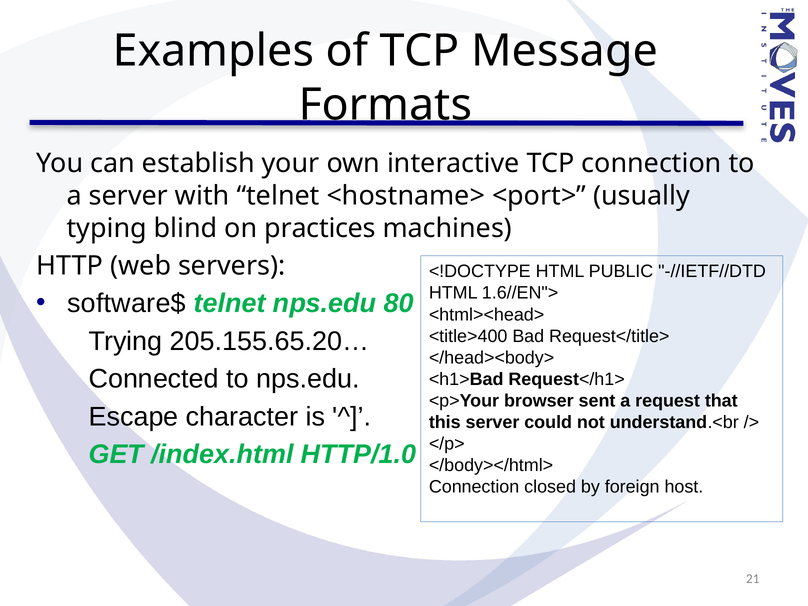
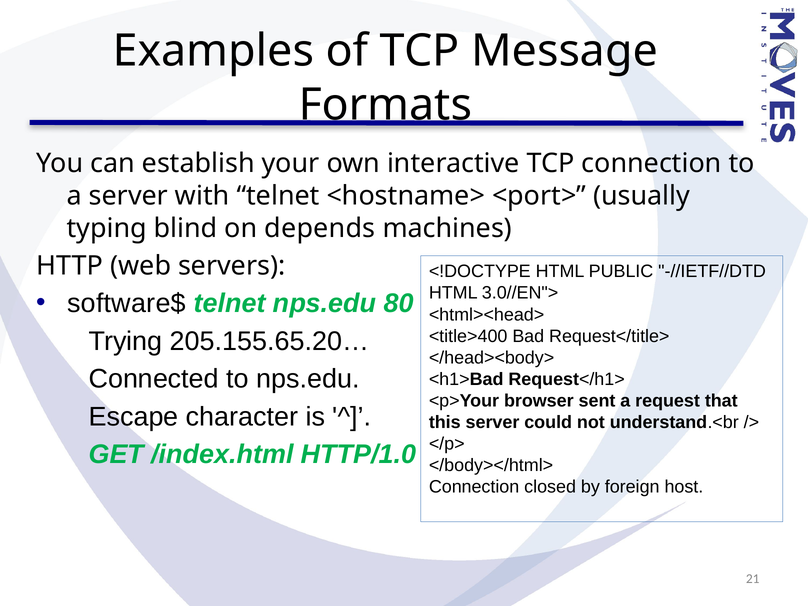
practices: practices -> depends
1.6//EN">: 1.6//EN"> -> 3.0//EN">
